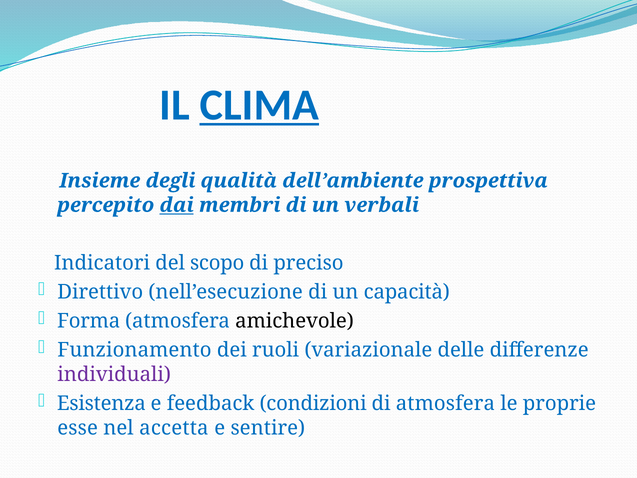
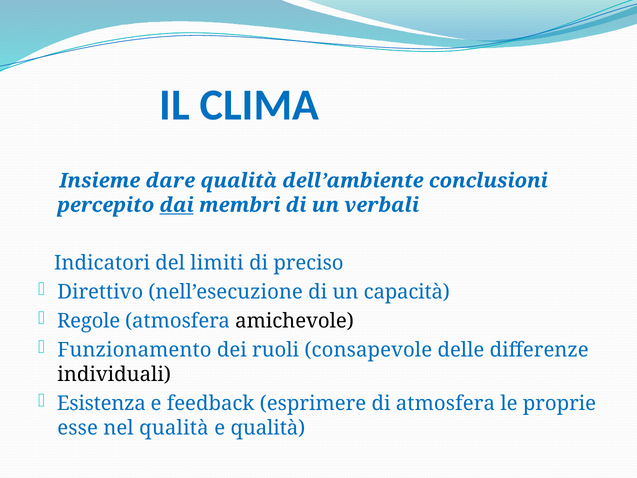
CLIMA underline: present -> none
degli: degli -> dare
prospettiva: prospettiva -> conclusioni
scopo: scopo -> limiti
Forma: Forma -> Regole
variazionale: variazionale -> consapevole
individuali colour: purple -> black
condizioni: condizioni -> esprimere
nel accetta: accetta -> qualità
e sentire: sentire -> qualità
